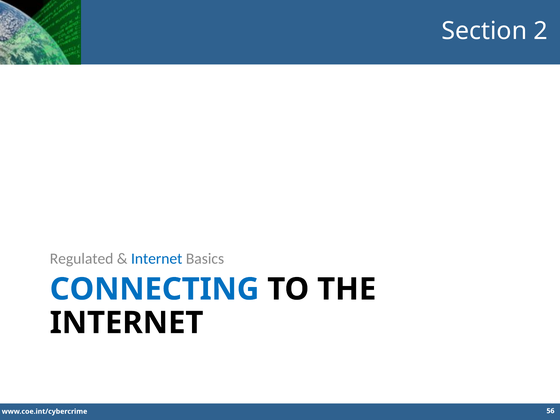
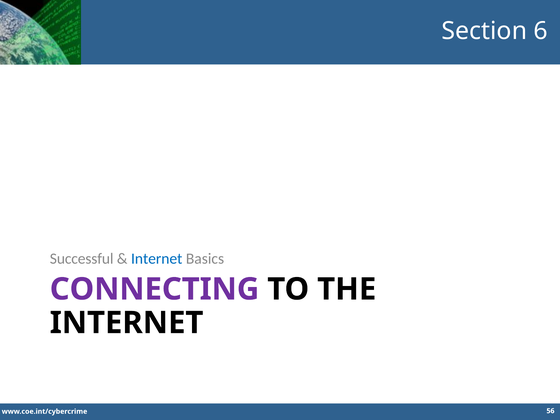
2: 2 -> 6
Regulated: Regulated -> Successful
CONNECTING colour: blue -> purple
